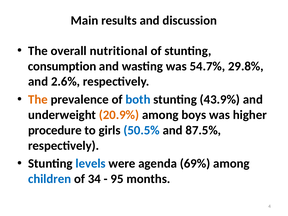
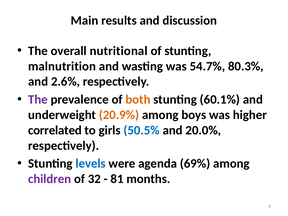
consumption: consumption -> malnutrition
29.8%: 29.8% -> 80.3%
The at (38, 100) colour: orange -> purple
both colour: blue -> orange
43.9%: 43.9% -> 60.1%
procedure: procedure -> correlated
87.5%: 87.5% -> 20.0%
children colour: blue -> purple
34: 34 -> 32
95: 95 -> 81
